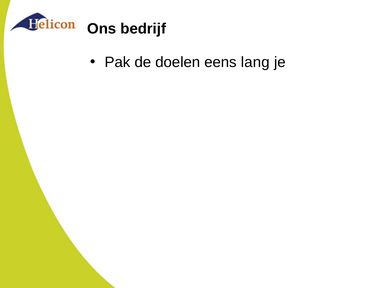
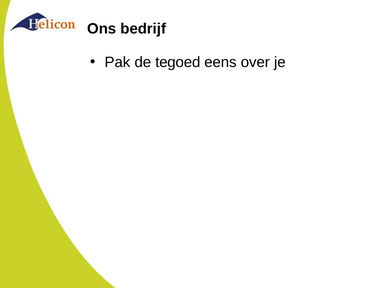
doelen: doelen -> tegoed
lang: lang -> over
